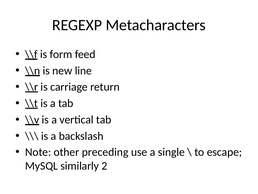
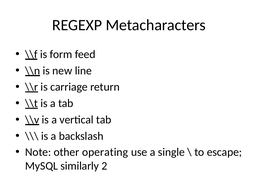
preceding: preceding -> operating
